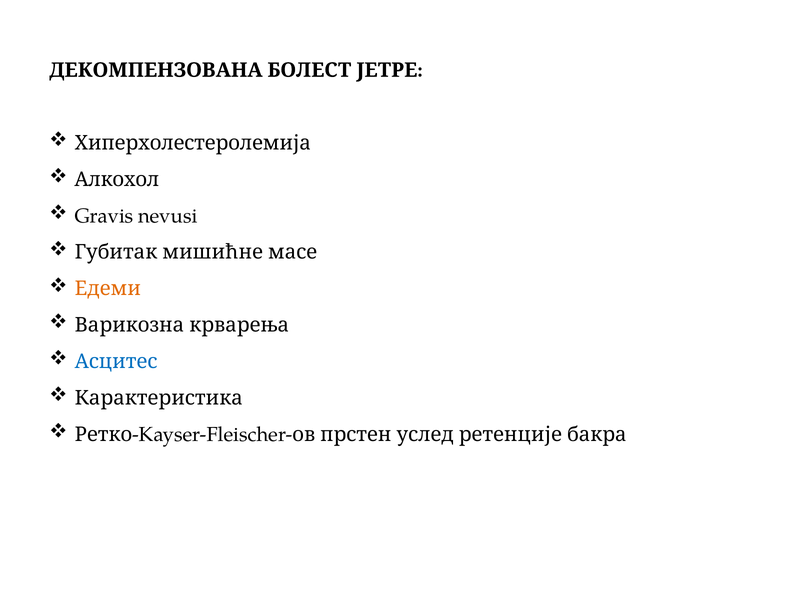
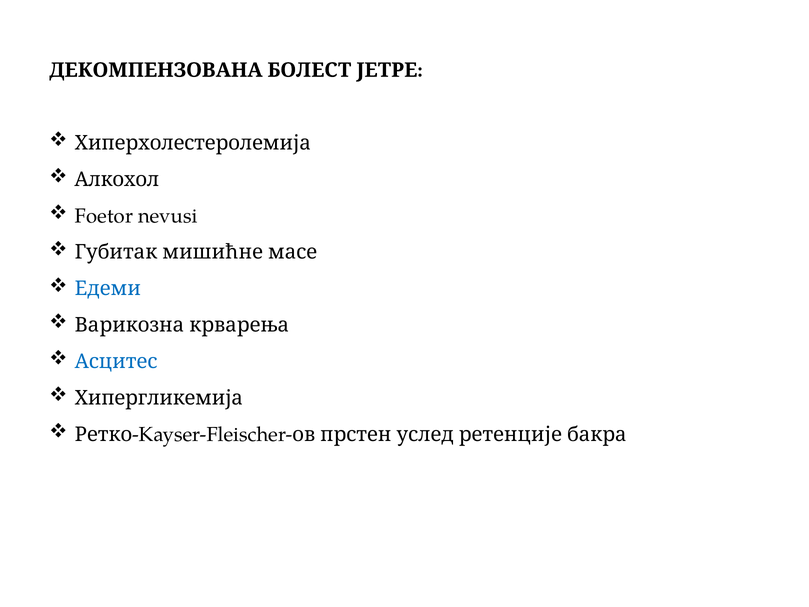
Gravis: Gravis -> Foetor
Едеми colour: orange -> blue
Карактеристика: Карактеристика -> Хипергликемија
